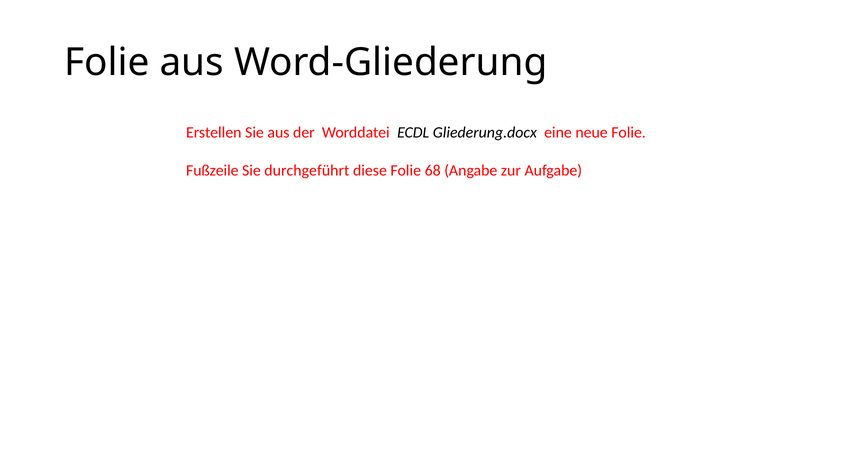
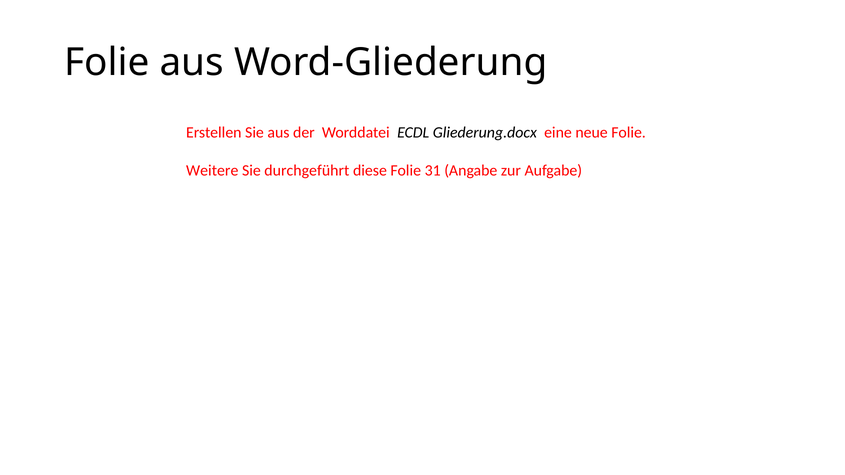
Fußzeile: Fußzeile -> Weitere
68: 68 -> 31
